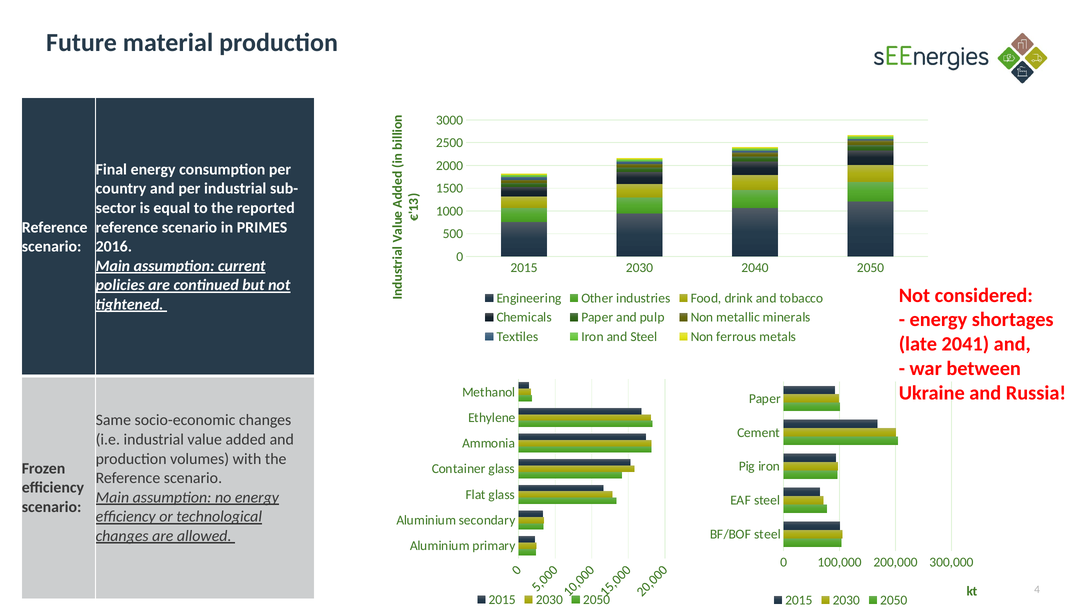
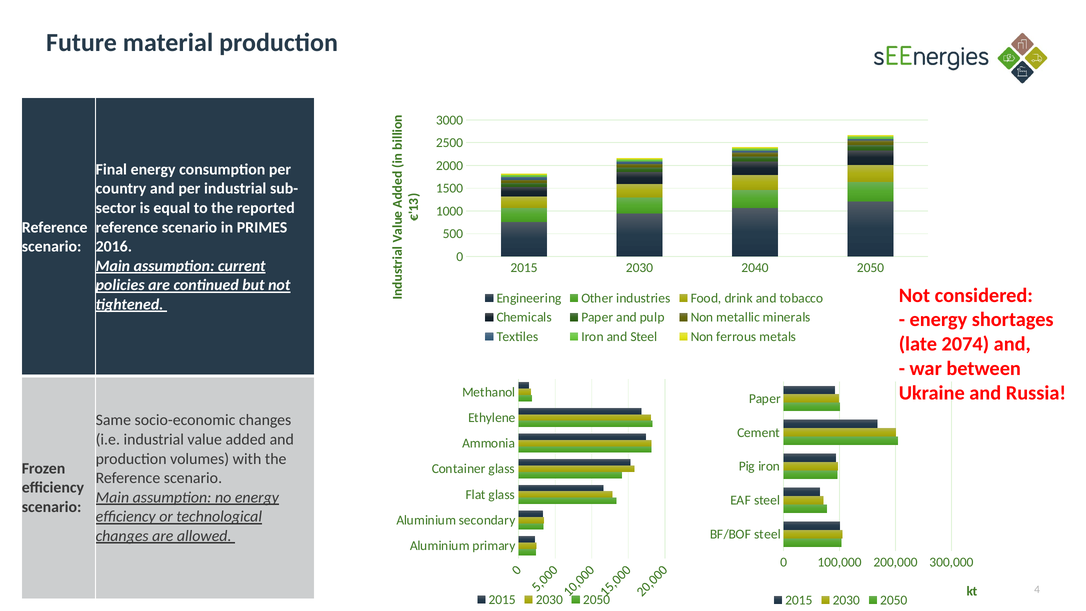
2041: 2041 -> 2074
